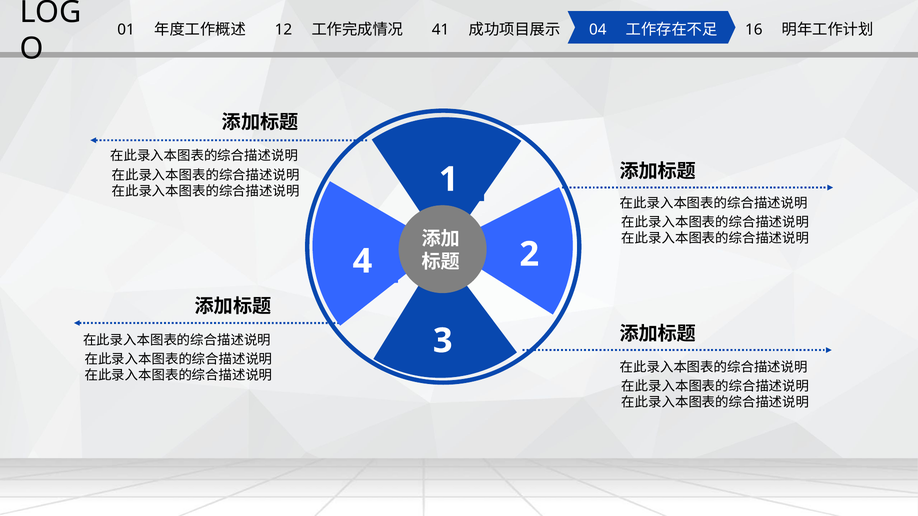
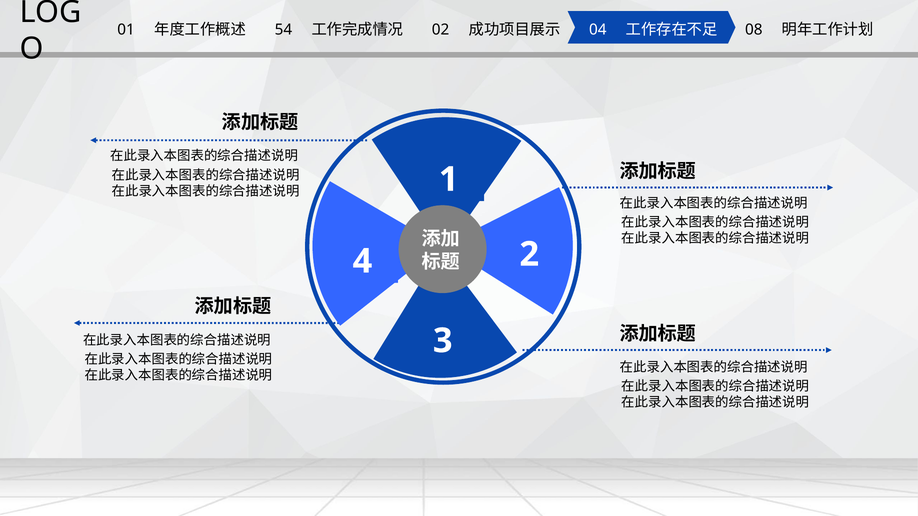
12: 12 -> 54
41: 41 -> 02
16: 16 -> 08
